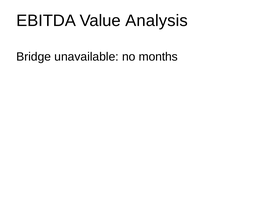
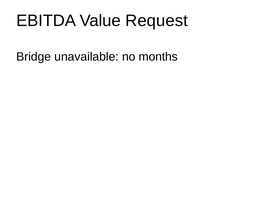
Analysis: Analysis -> Request
